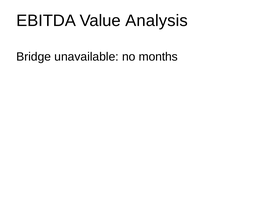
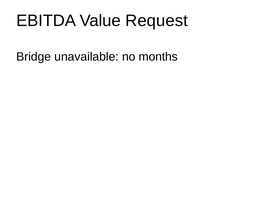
Analysis: Analysis -> Request
